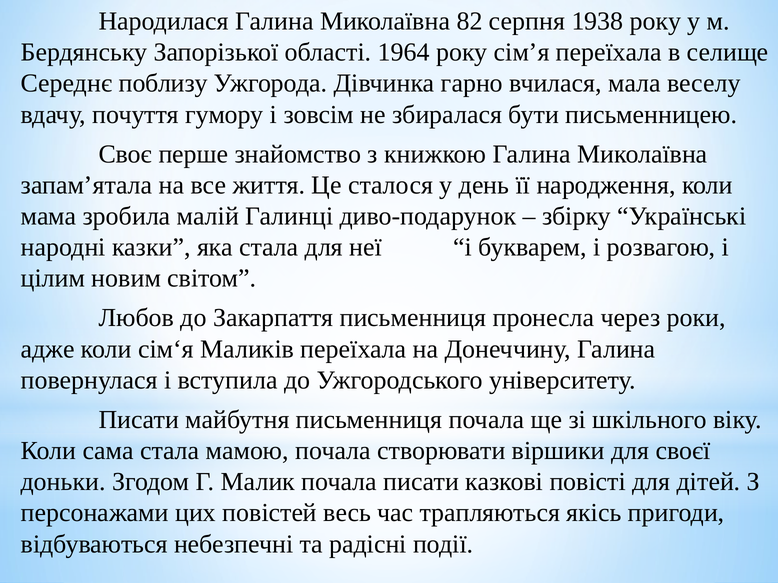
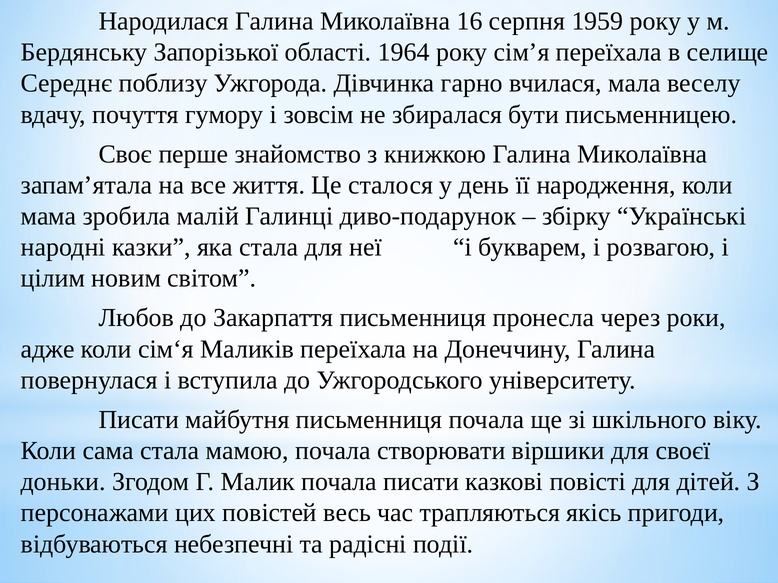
82: 82 -> 16
1938: 1938 -> 1959
